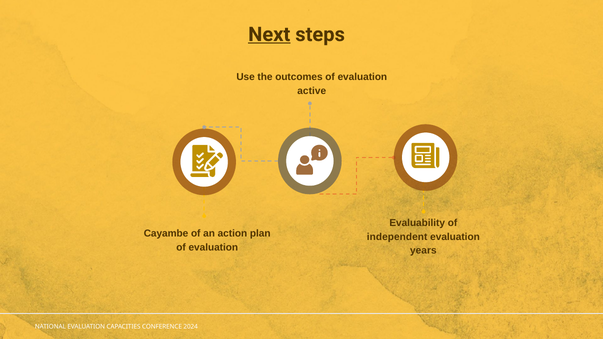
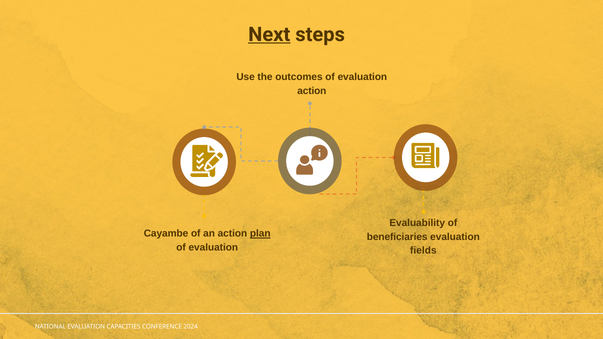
active at (312, 91): active -> action
plan underline: none -> present
independent: independent -> beneficiaries
years: years -> fields
